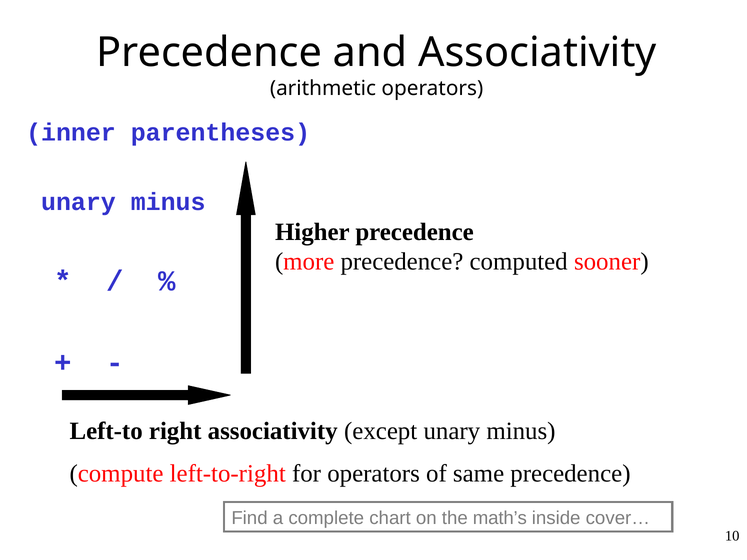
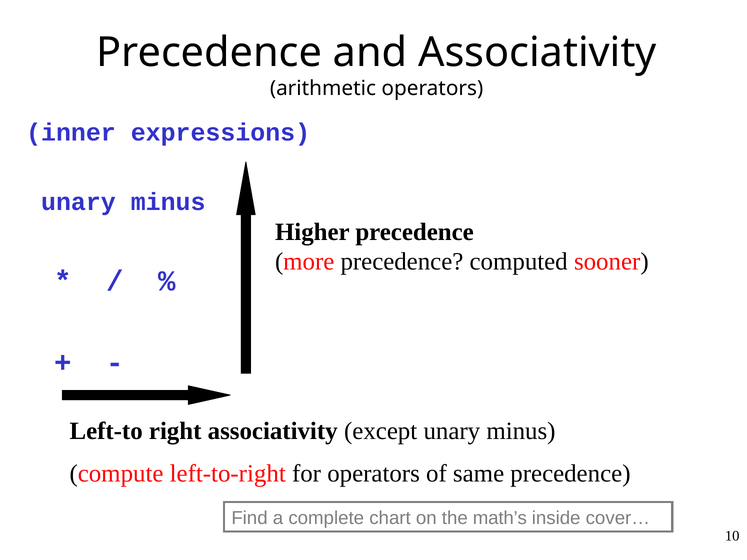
parentheses: parentheses -> expressions
